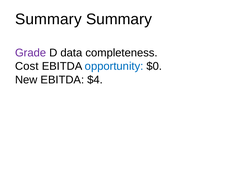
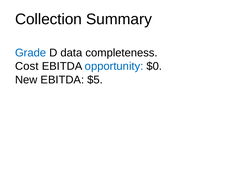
Summary at (48, 19): Summary -> Collection
Grade colour: purple -> blue
$4: $4 -> $5
